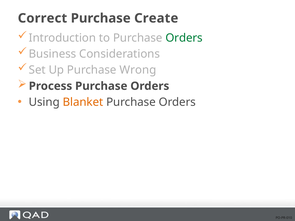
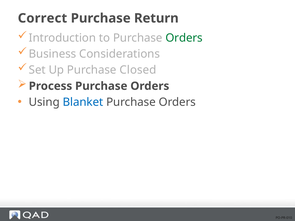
Create: Create -> Return
Wrong: Wrong -> Closed
Blanket colour: orange -> blue
